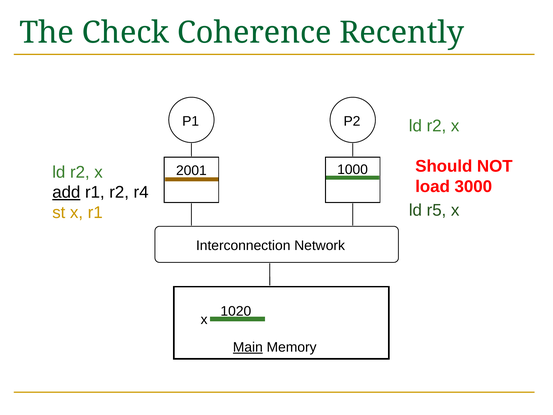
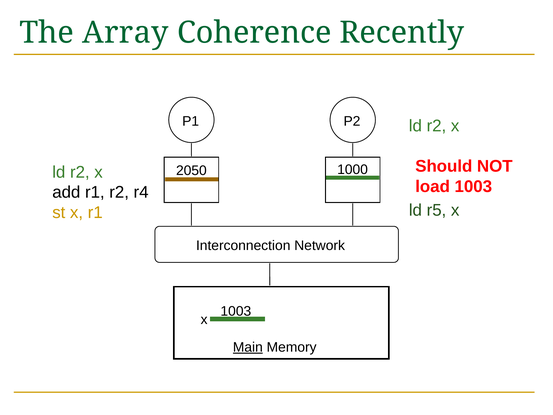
Check: Check -> Array
2001: 2001 -> 2050
load 3000: 3000 -> 1003
add underline: present -> none
1020 at (236, 311): 1020 -> 1003
